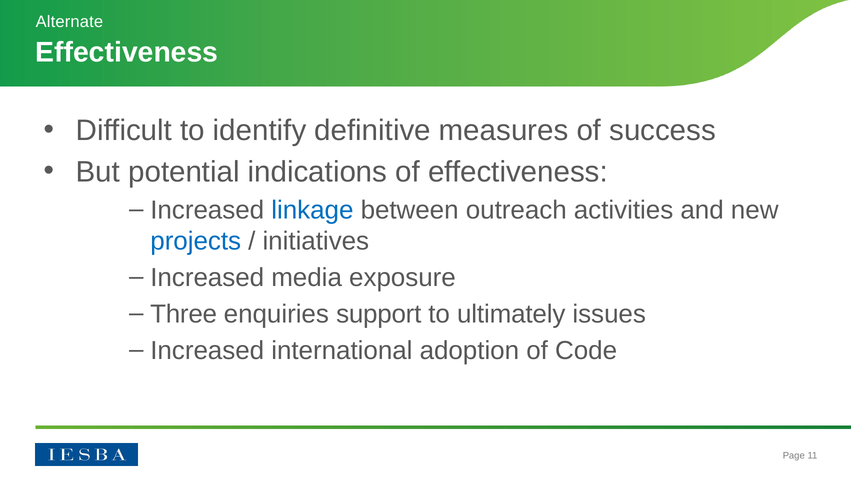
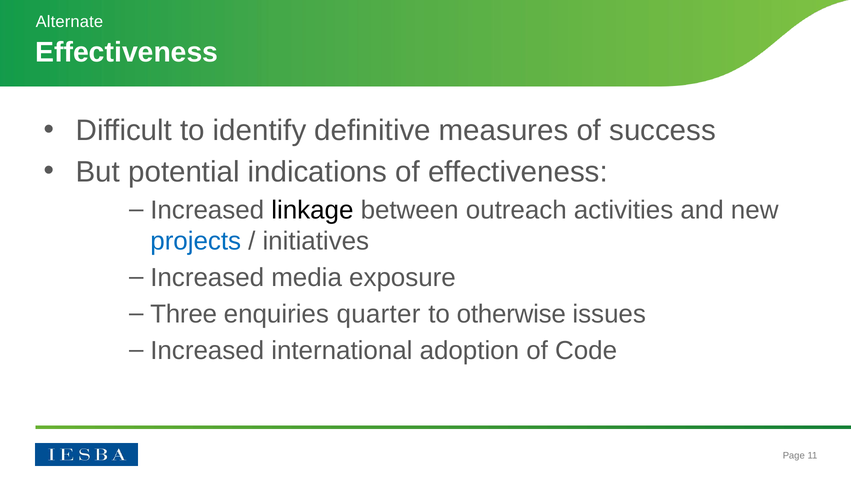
linkage colour: blue -> black
support: support -> quarter
ultimately: ultimately -> otherwise
